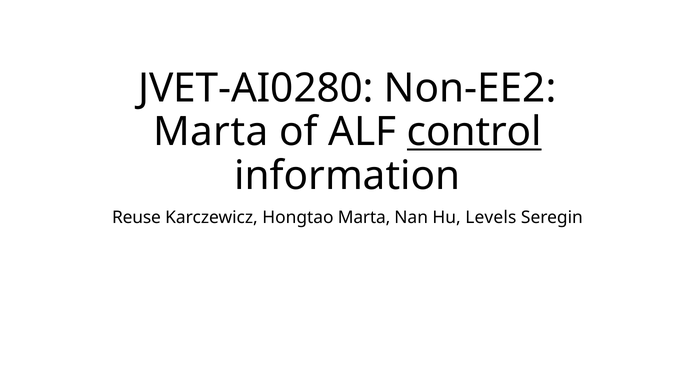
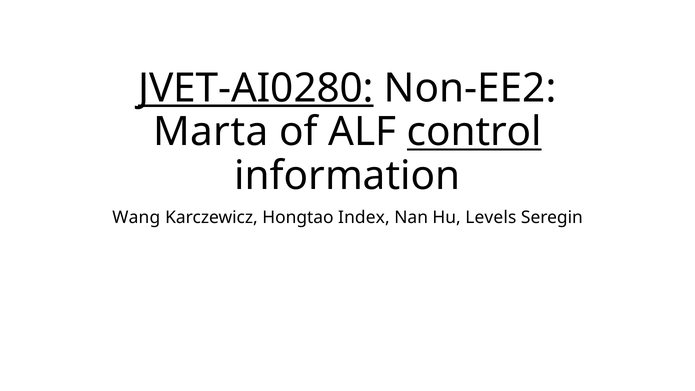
JVET-AI0280 underline: none -> present
Reuse: Reuse -> Wang
Hongtao Marta: Marta -> Index
